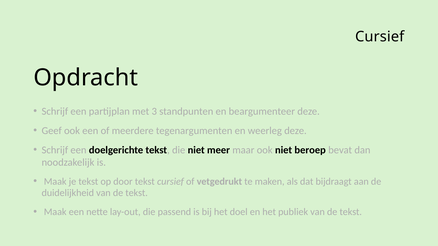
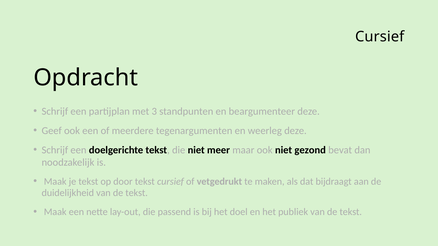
beroep: beroep -> gezond
